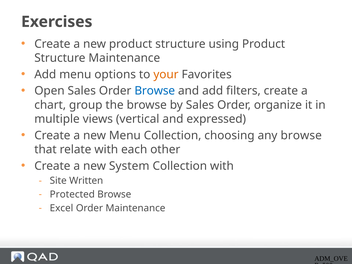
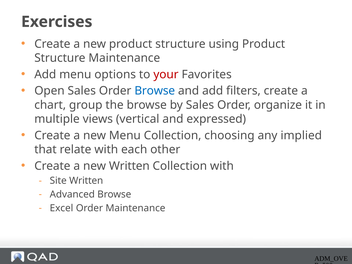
your colour: orange -> red
any browse: browse -> implied
new System: System -> Written
Protected: Protected -> Advanced
